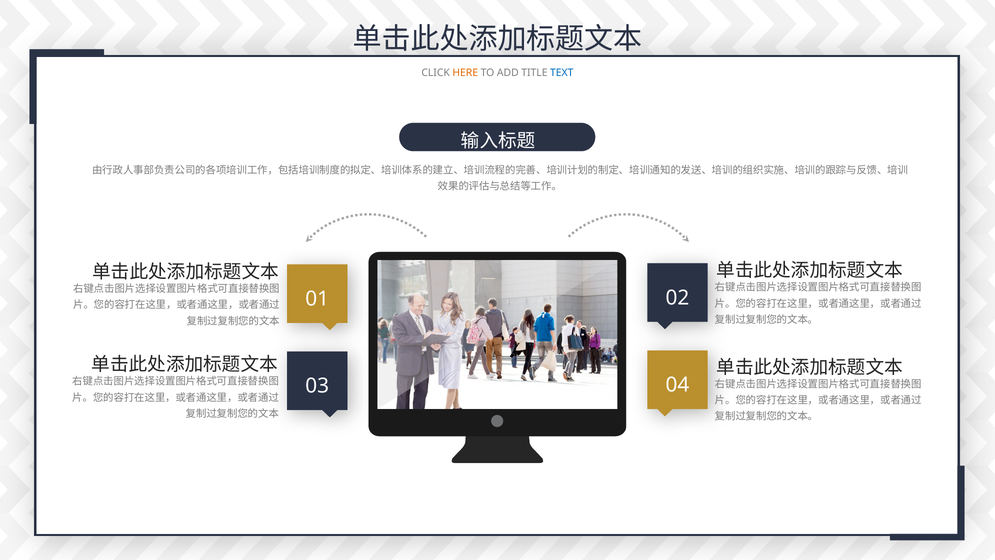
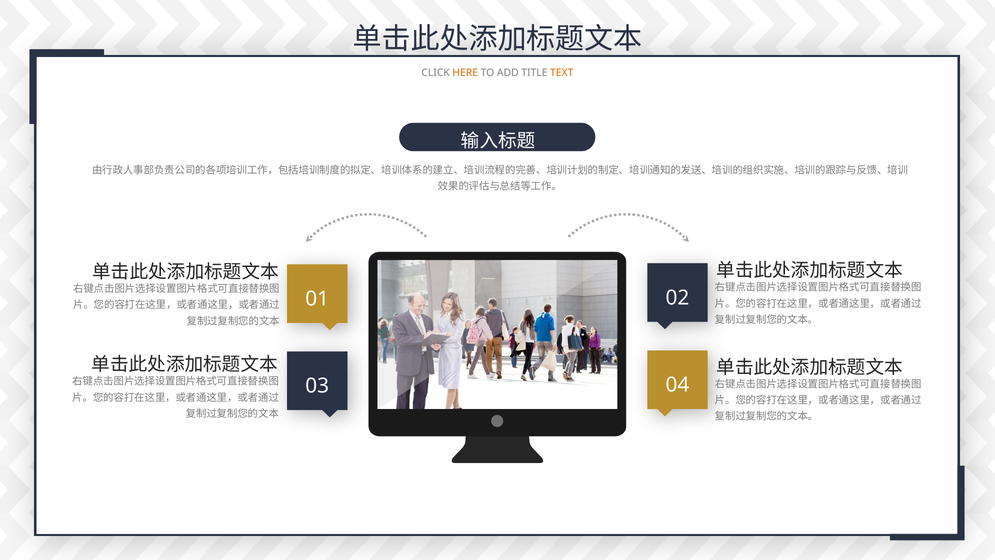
TEXT colour: blue -> orange
